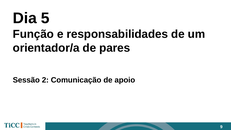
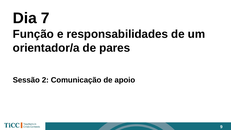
5: 5 -> 7
